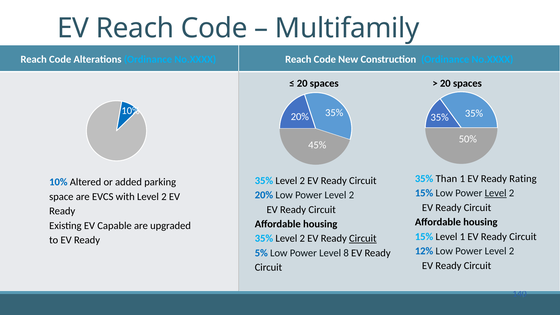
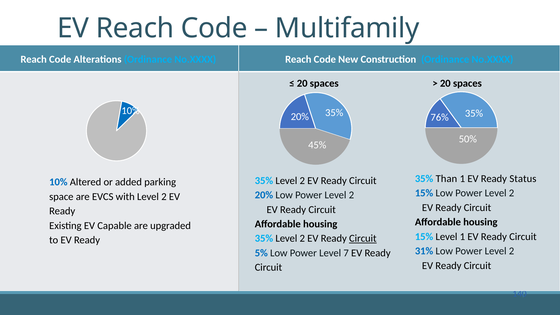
35% at (440, 118): 35% -> 76%
Rating: Rating -> Status
Level at (496, 193) underline: present -> none
12%: 12% -> 31%
8: 8 -> 7
